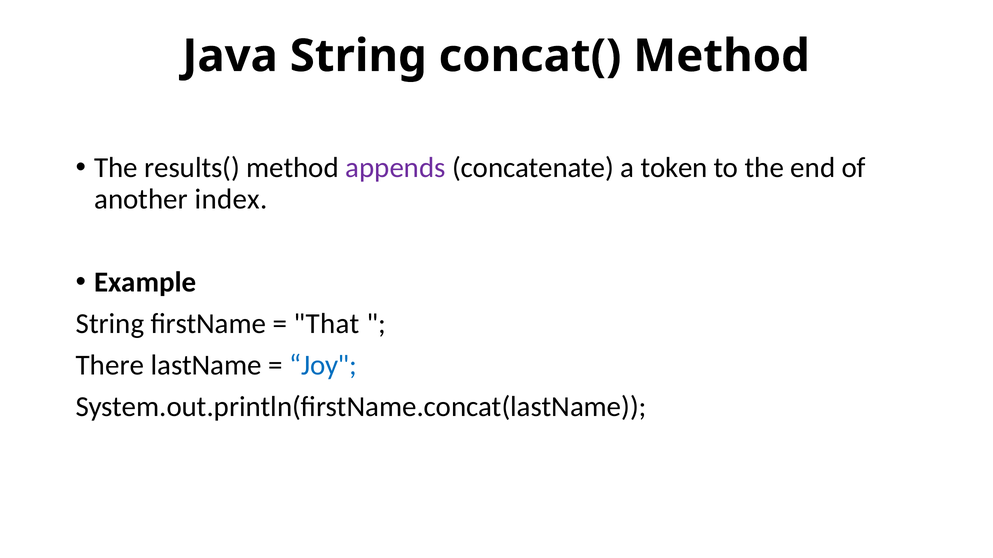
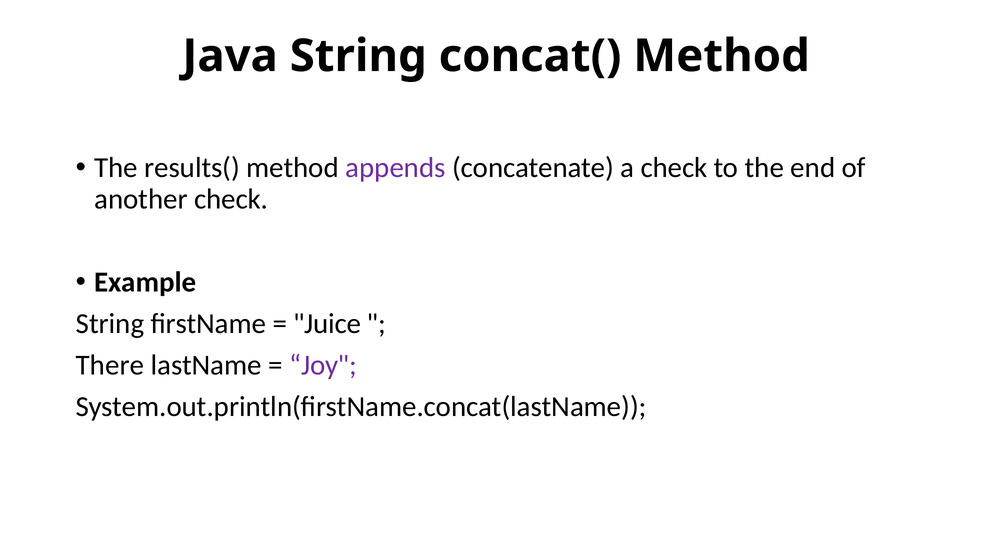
a token: token -> check
another index: index -> check
That: That -> Juice
Joy colour: blue -> purple
